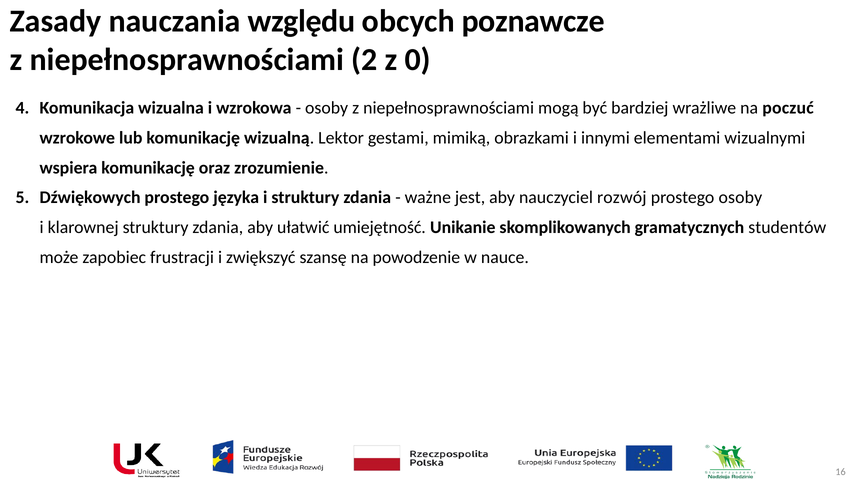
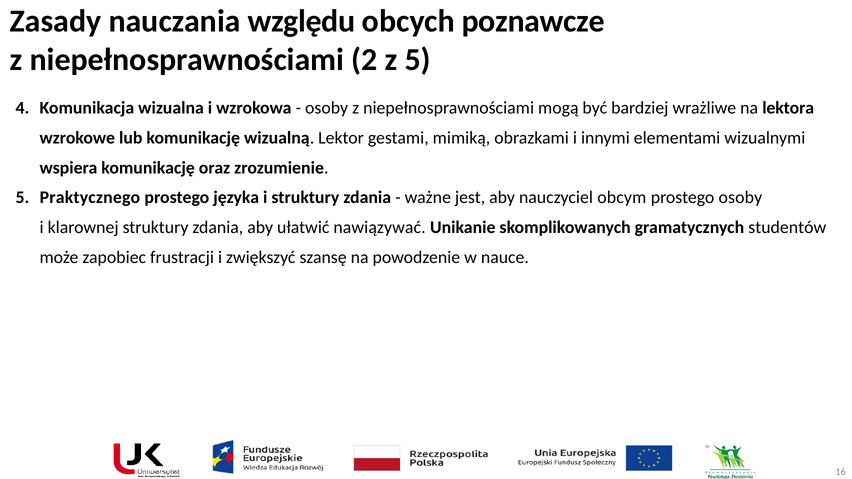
z 0: 0 -> 5
poczuć: poczuć -> lektora
Dźwiękowych: Dźwiękowych -> Praktycznego
rozwój: rozwój -> obcym
umiejętność: umiejętność -> nawiązywać
